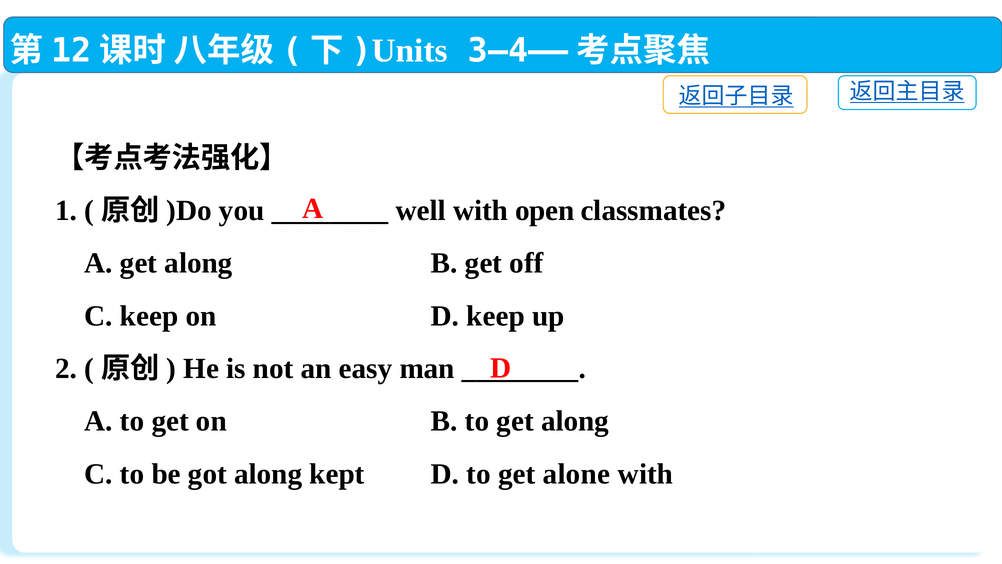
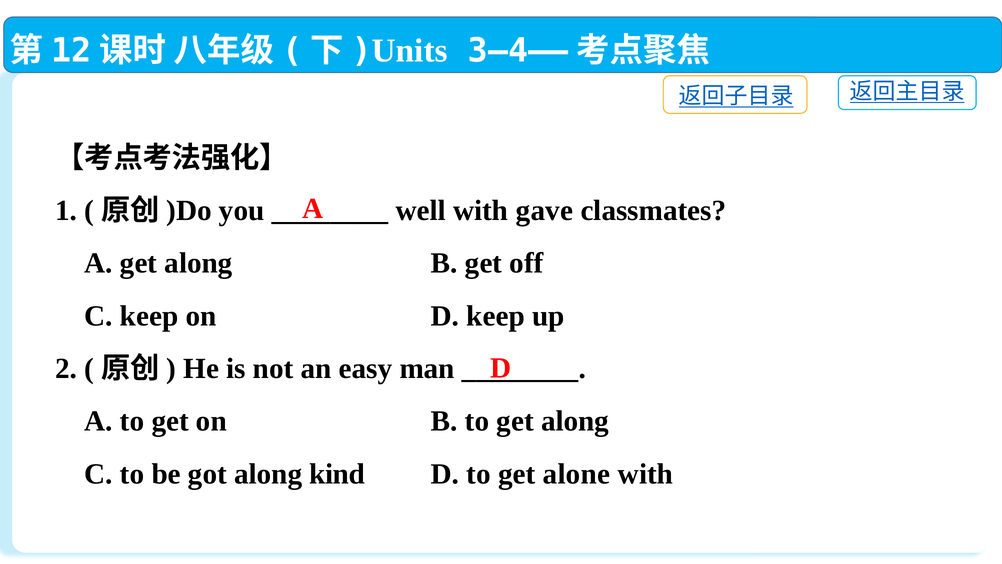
open: open -> gave
kept: kept -> kind
